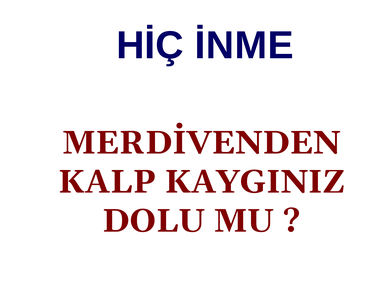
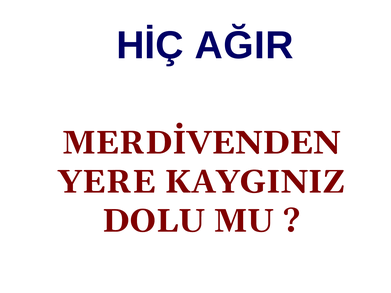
İNME: İNME -> AĞIR
KALP: KALP -> YERE
